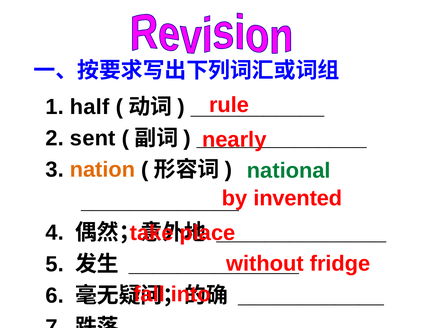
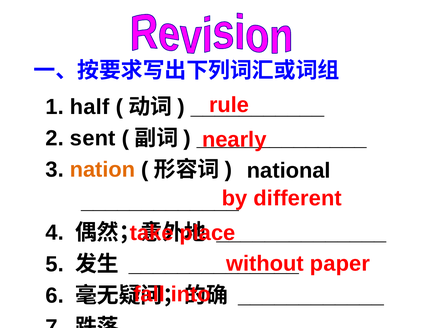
national colour: green -> black
invented: invented -> different
fridge: fridge -> paper
